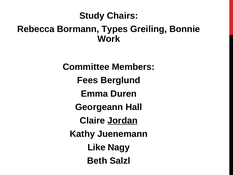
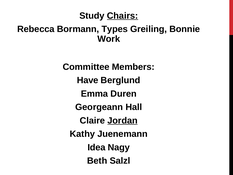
Chairs underline: none -> present
Fees: Fees -> Have
Like: Like -> Idea
